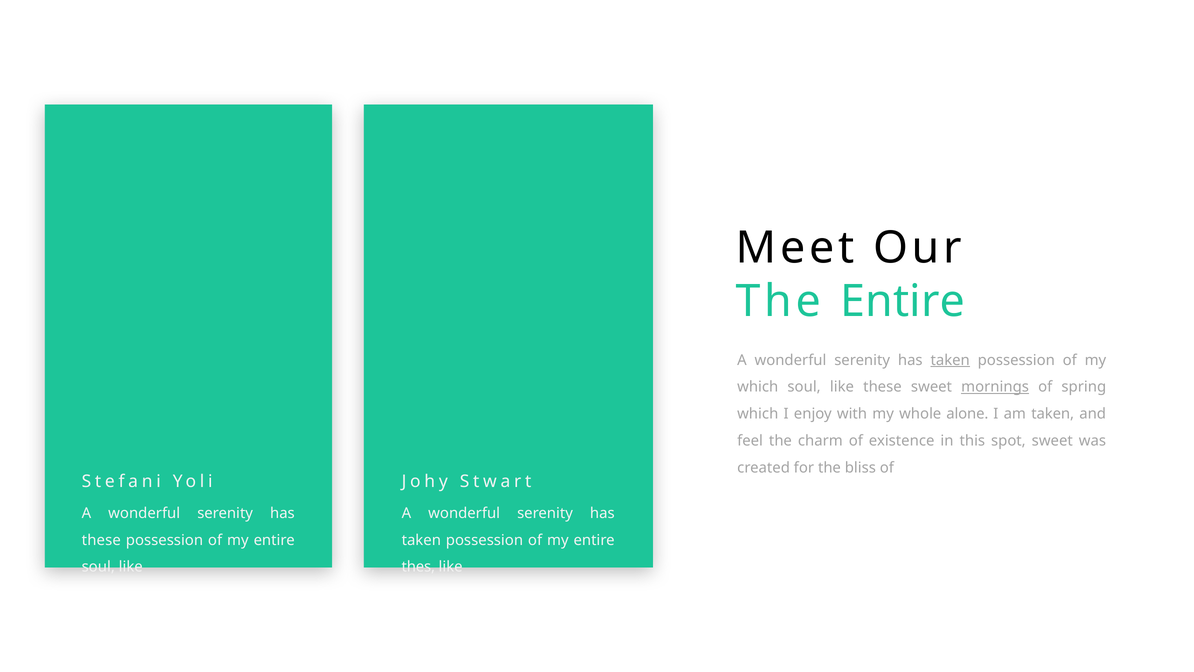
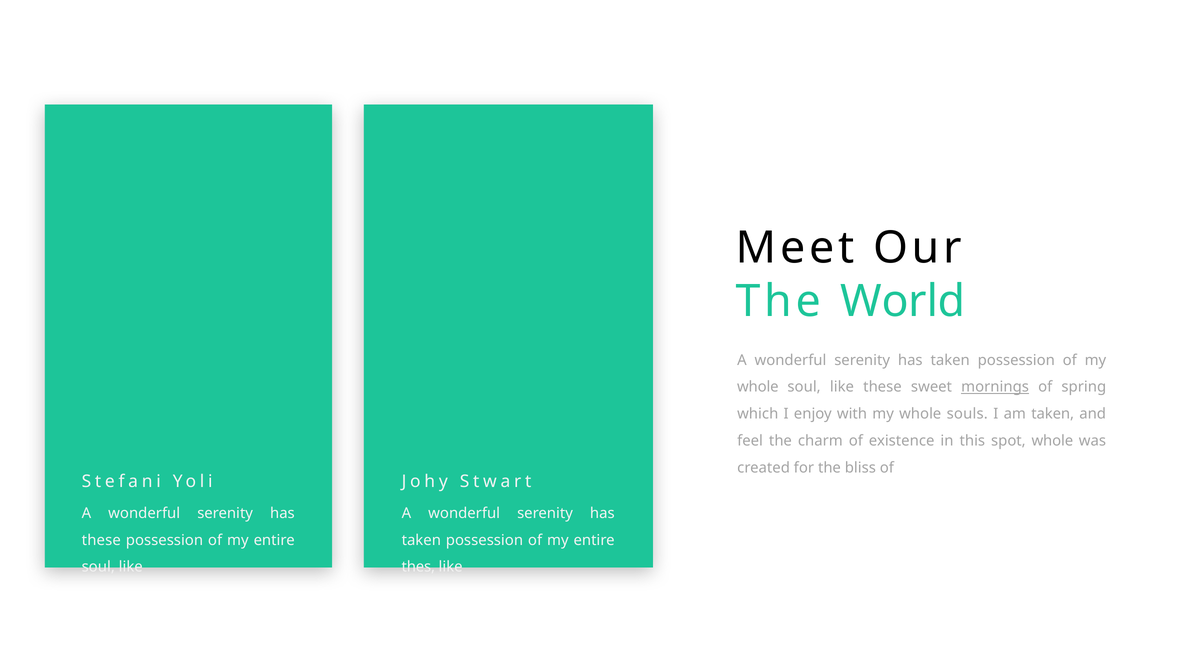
The Entire: Entire -> World
taken at (950, 360) underline: present -> none
which at (758, 387): which -> whole
alone: alone -> souls
spot sweet: sweet -> whole
